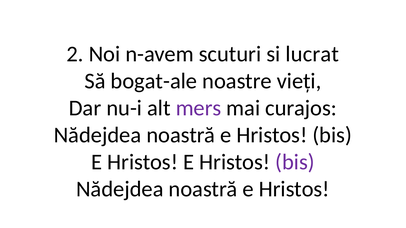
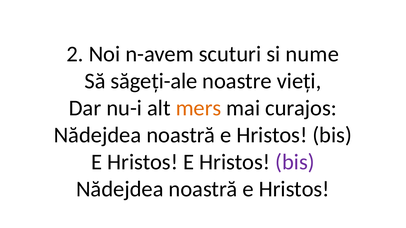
lucrat: lucrat -> nume
bogat-ale: bogat-ale -> săgeți-ale
mers colour: purple -> orange
